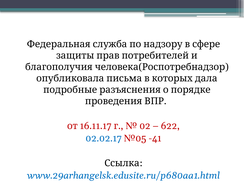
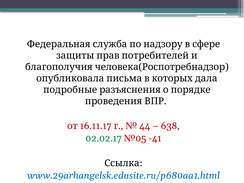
02: 02 -> 44
622: 622 -> 638
02.02.17 colour: blue -> green
